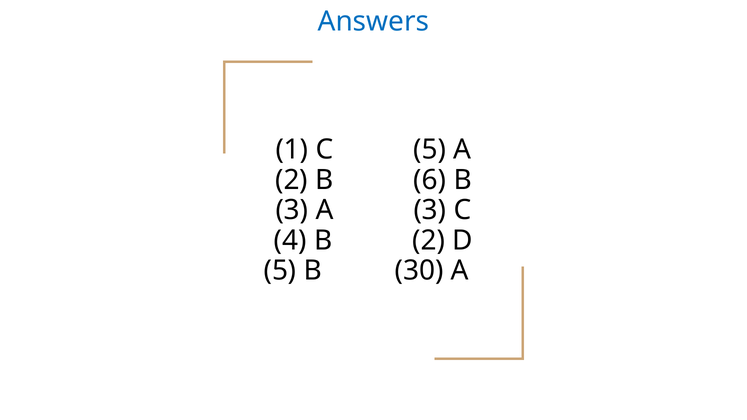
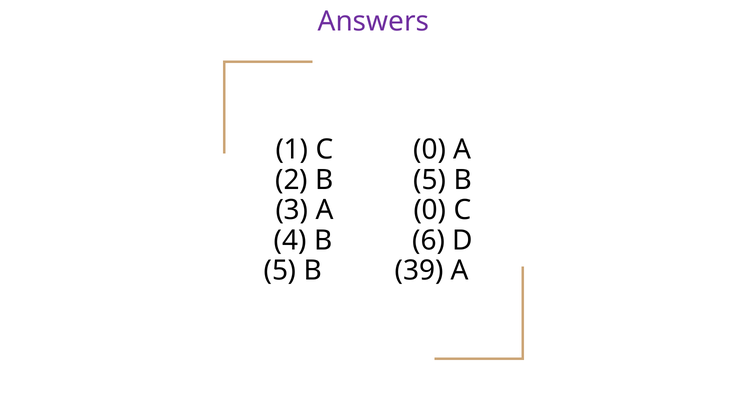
Answers colour: blue -> purple
C 5: 5 -> 0
B 6: 6 -> 5
A 3: 3 -> 0
B 2: 2 -> 6
30: 30 -> 39
